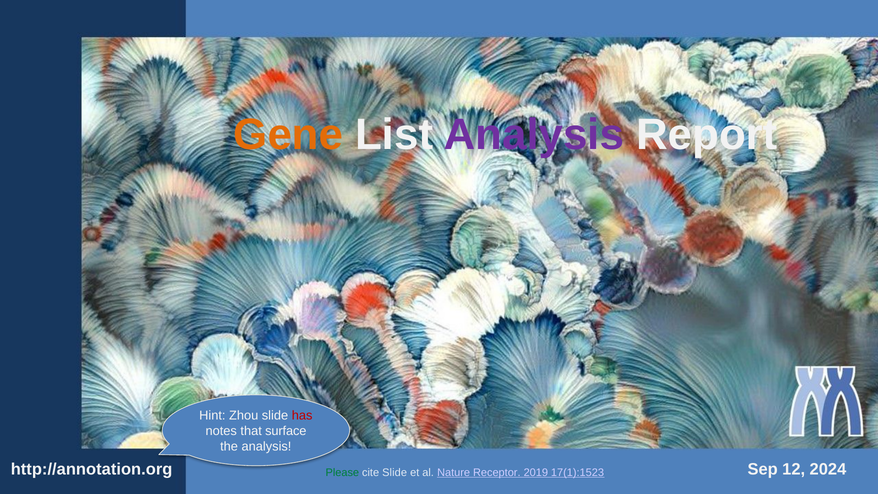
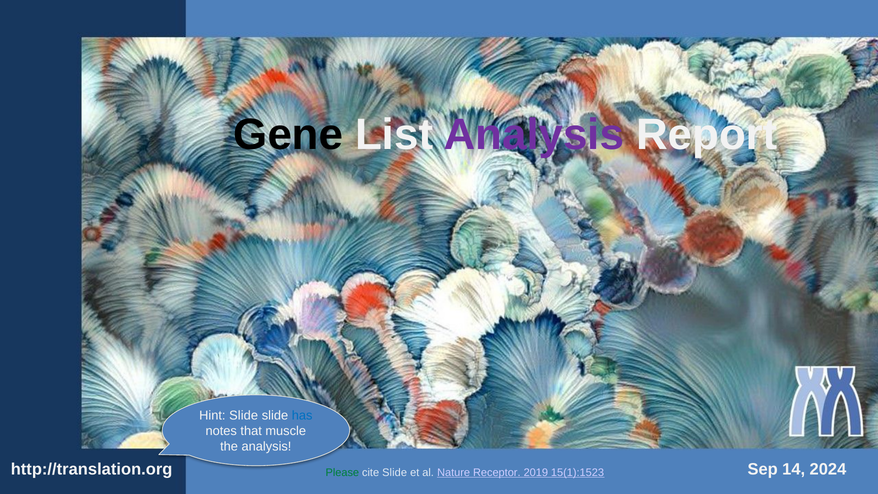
Gene colour: orange -> black
Hint Zhou: Zhou -> Slide
has colour: red -> blue
surface: surface -> muscle
http://annotation.org: http://annotation.org -> http://translation.org
12: 12 -> 14
17(1):1523: 17(1):1523 -> 15(1):1523
